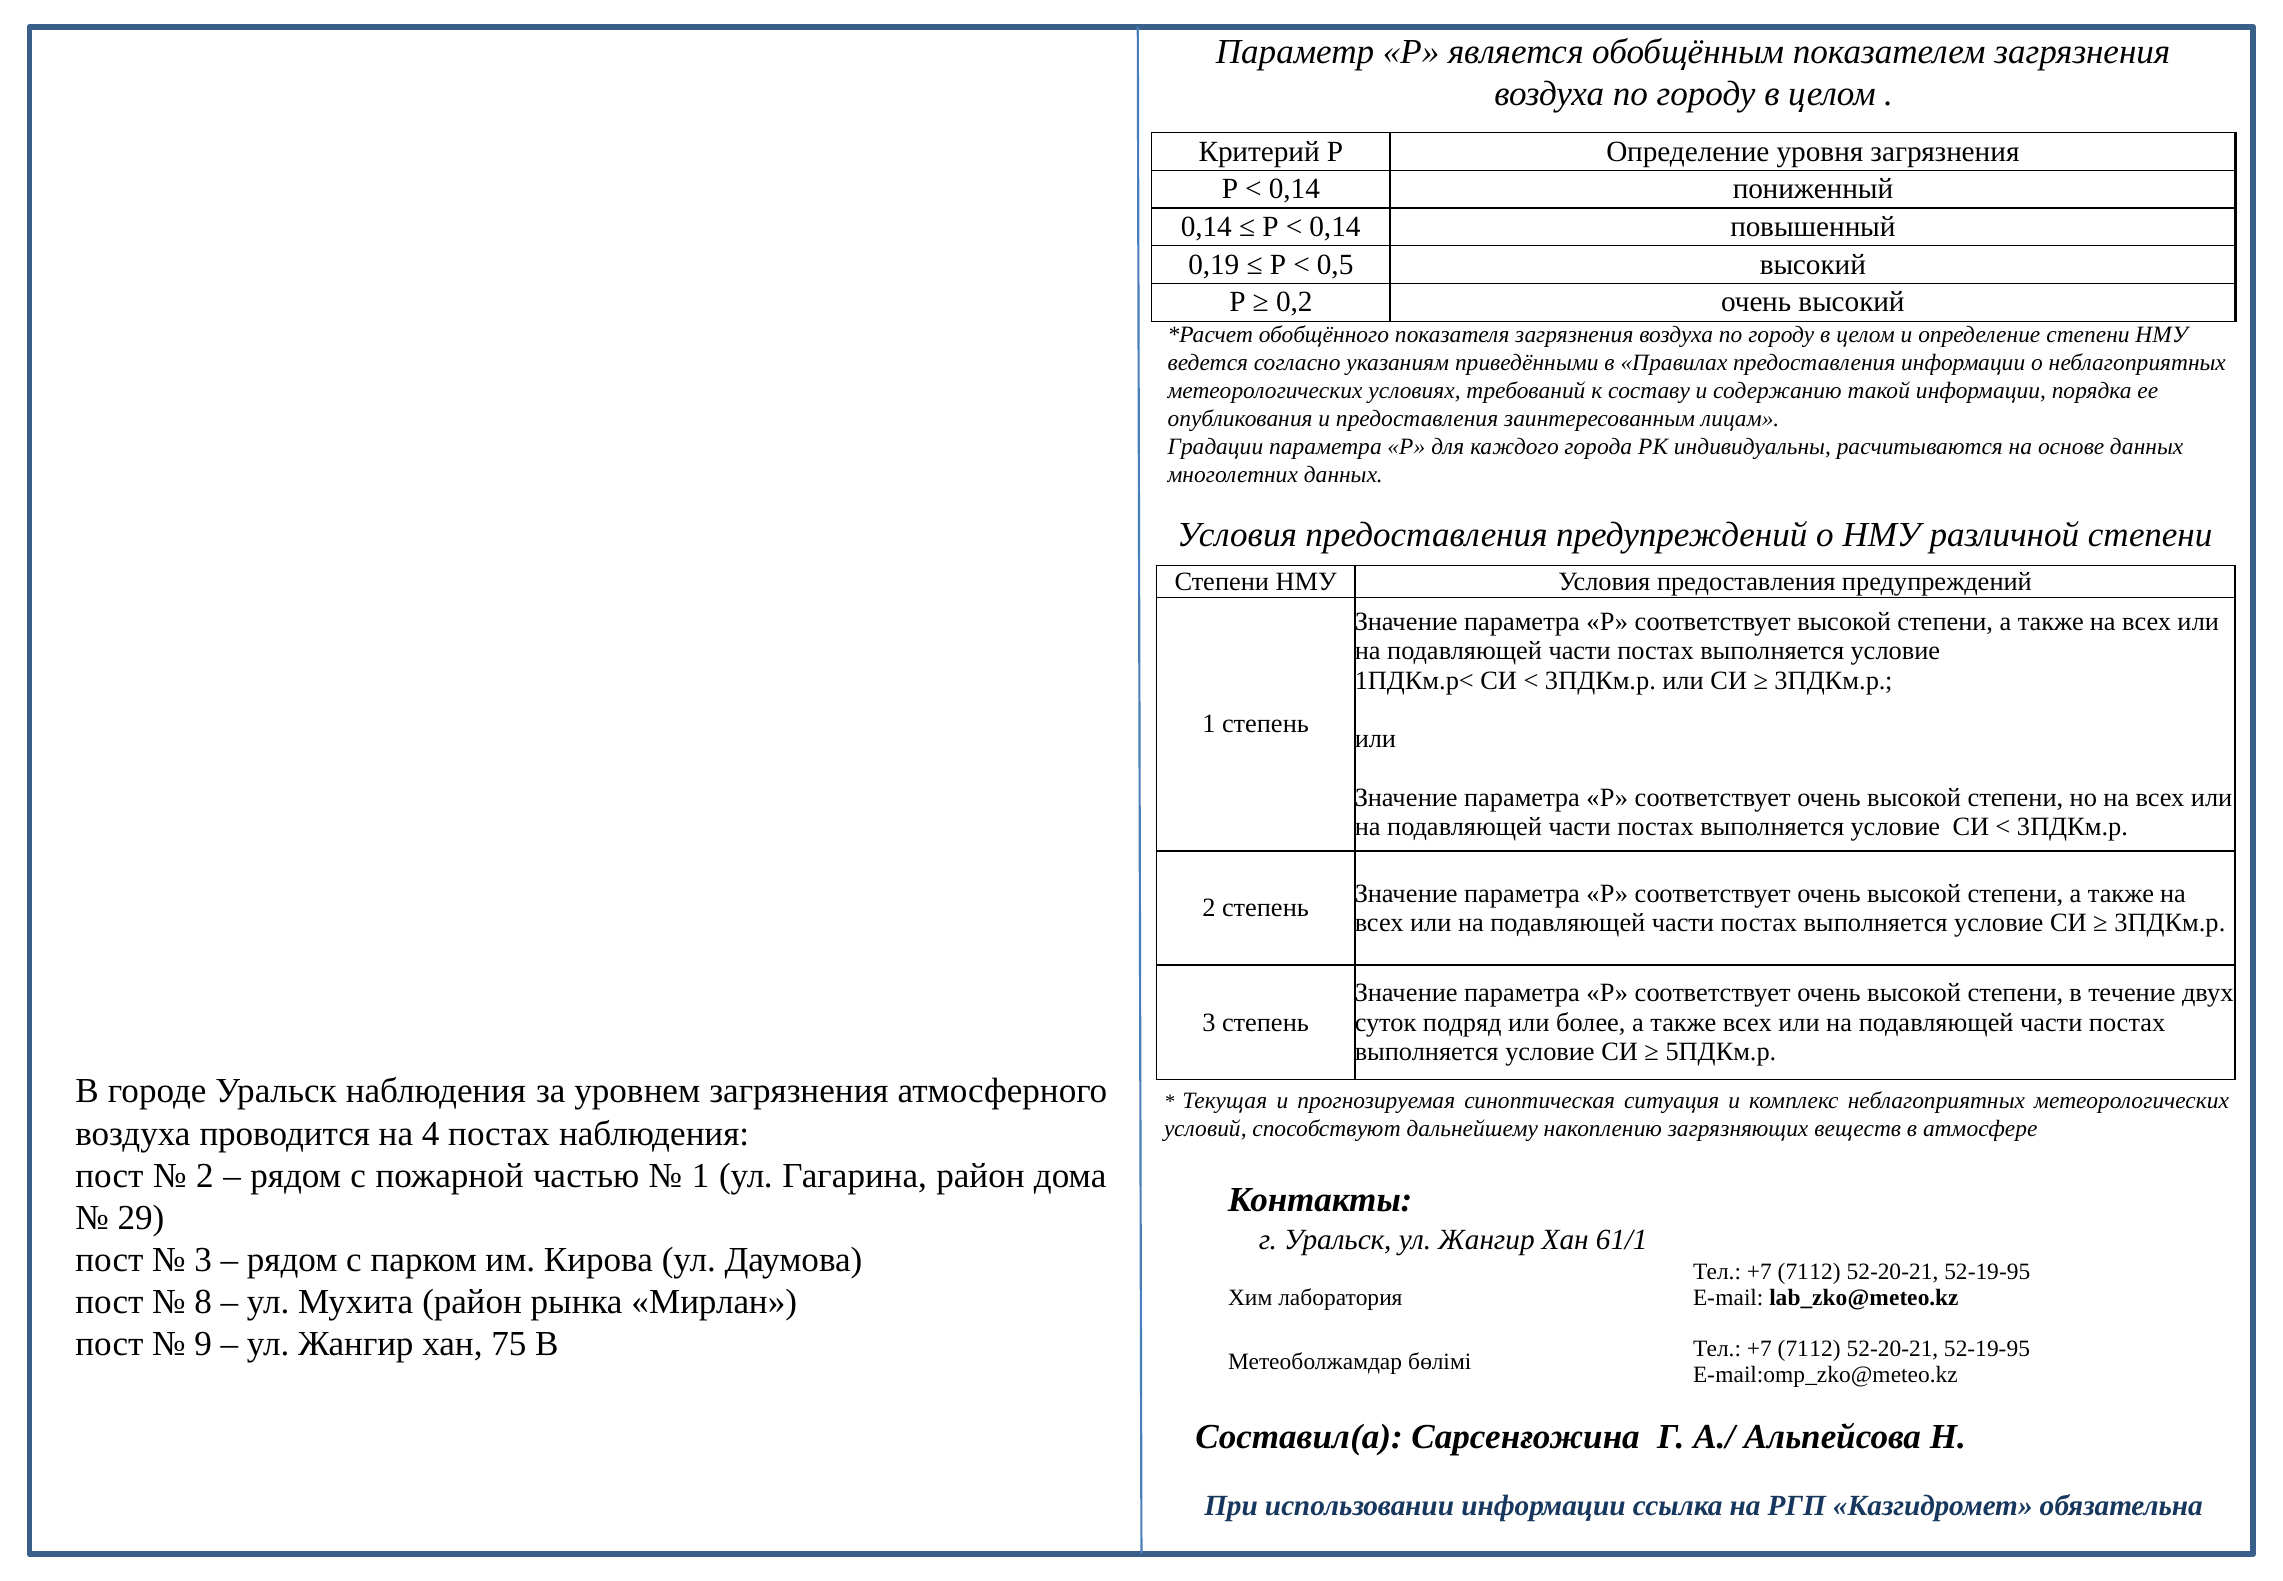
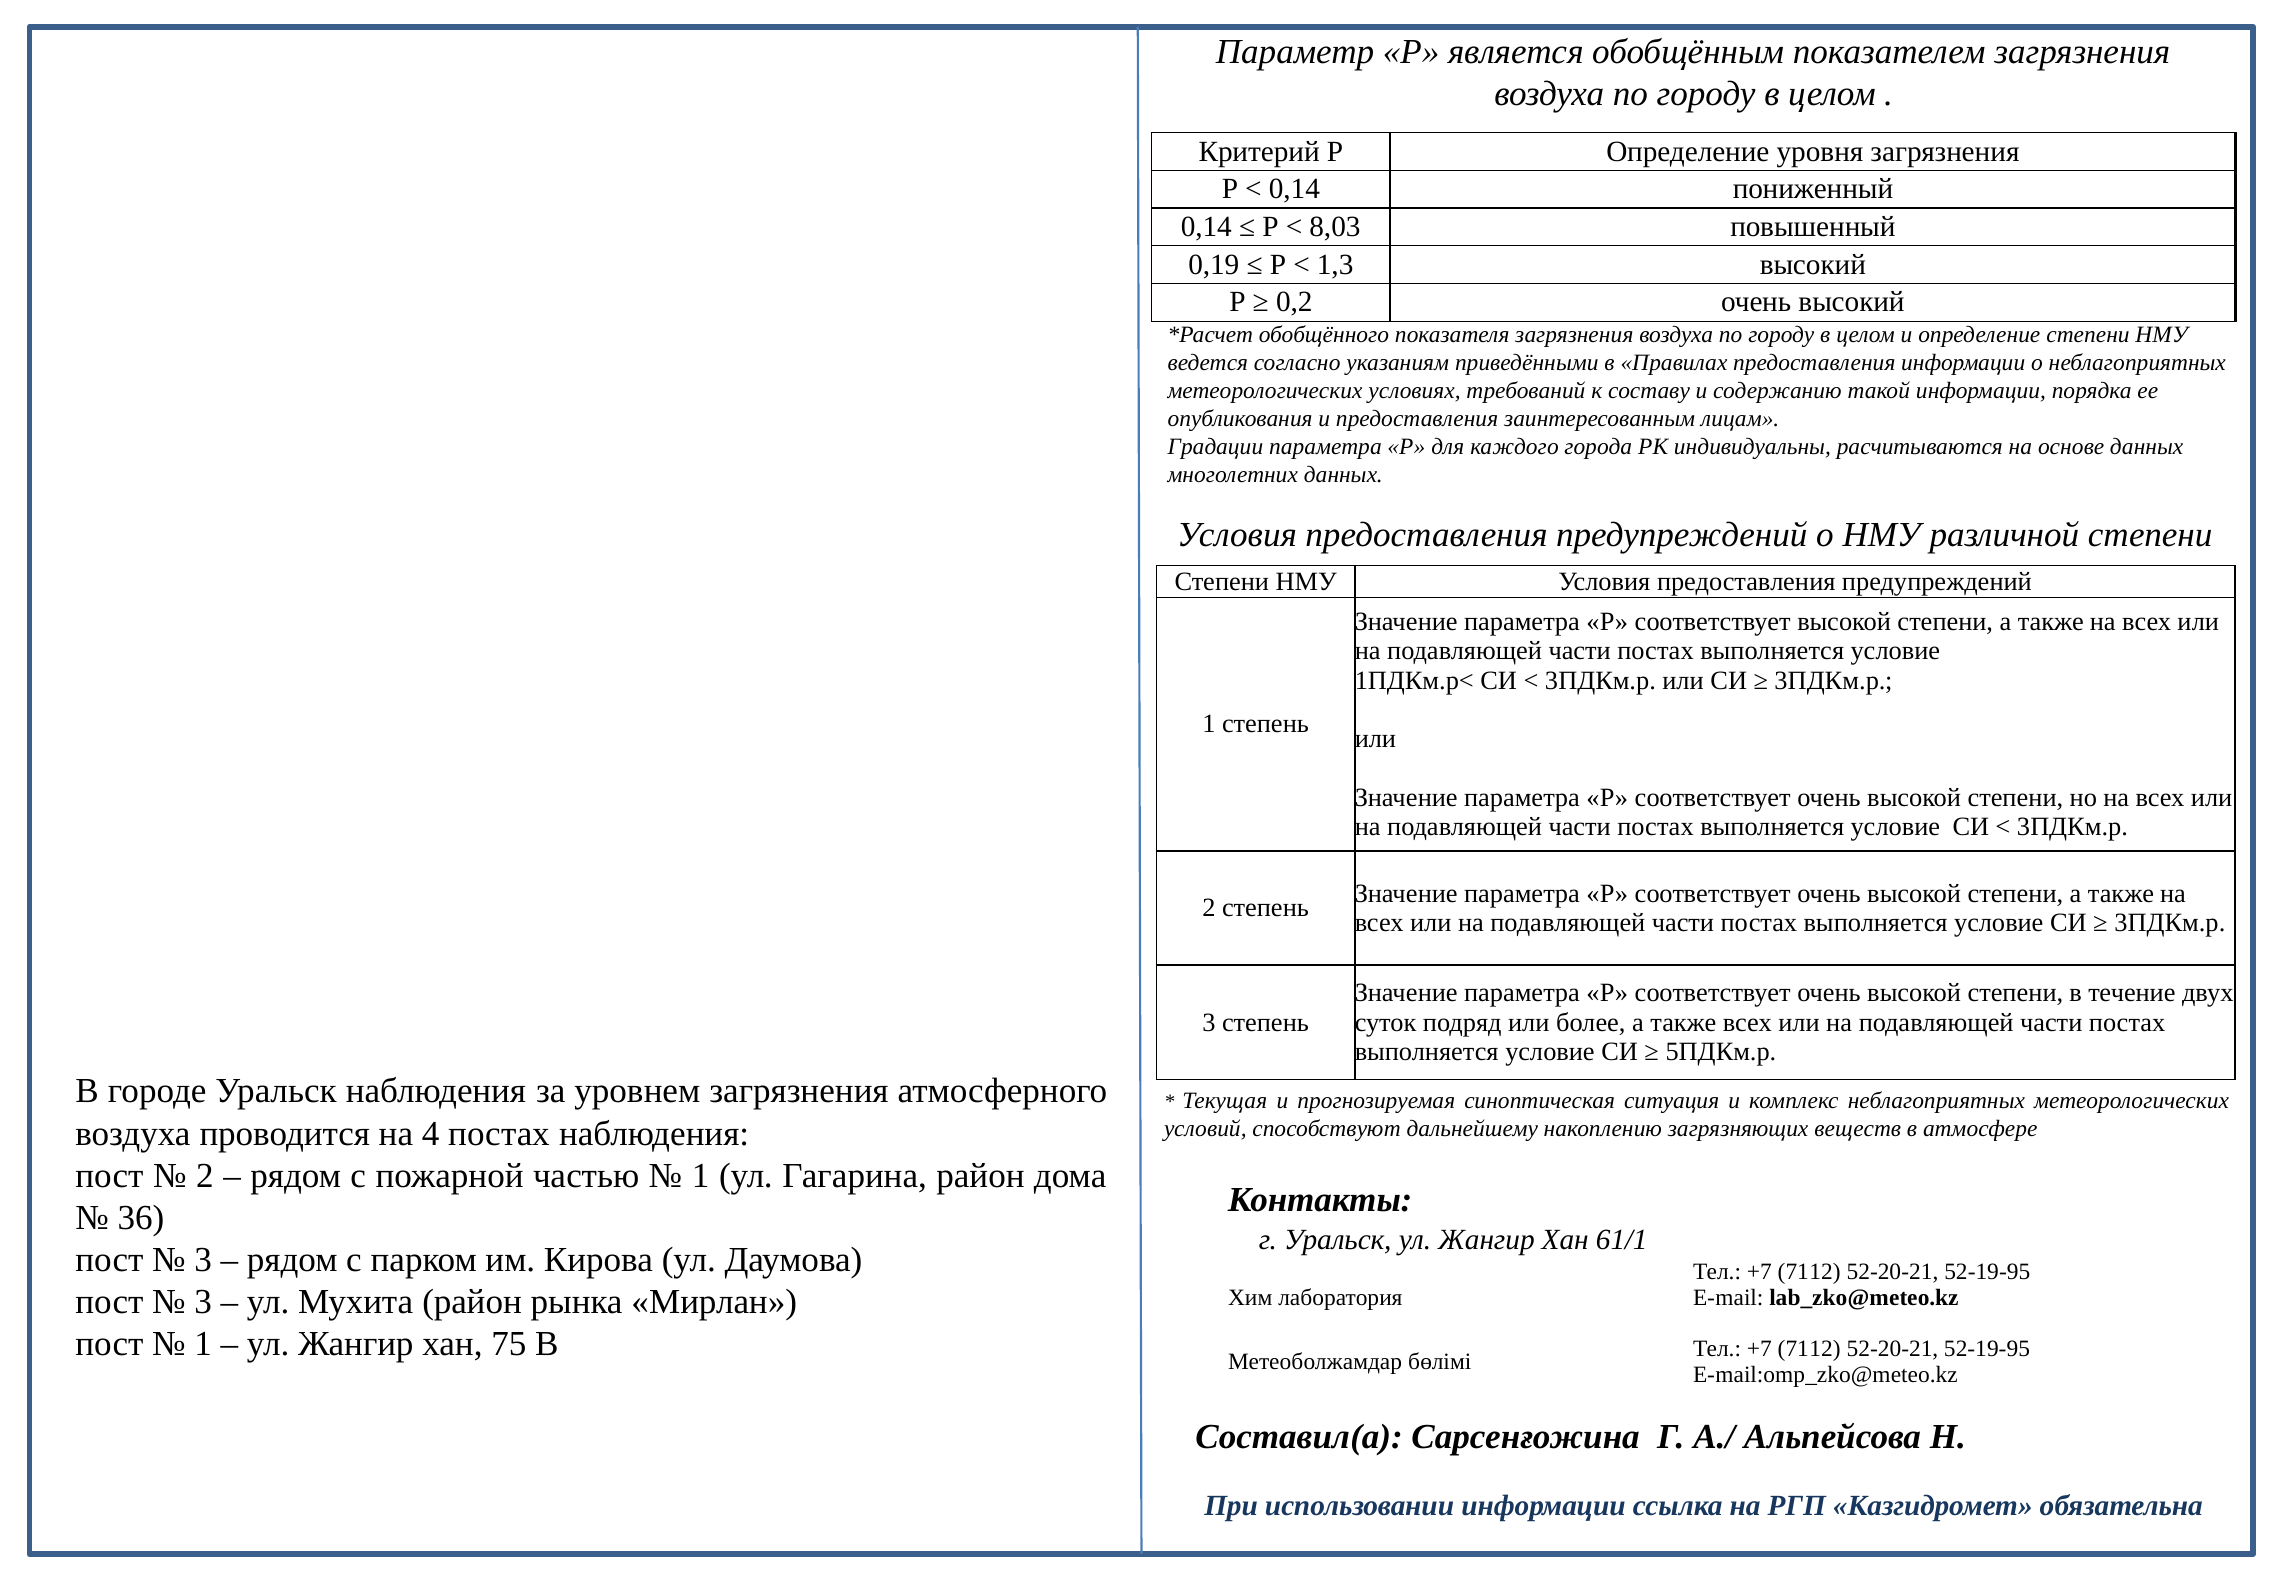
0,14 at (1335, 227): 0,14 -> 8,03
0,5: 0,5 -> 1,3
29: 29 -> 36
8 at (203, 1302): 8 -> 3
9 at (203, 1344): 9 -> 1
